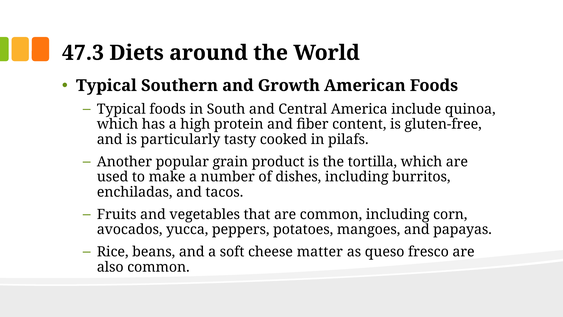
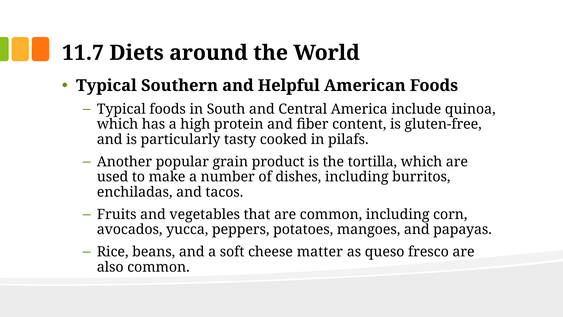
47.3: 47.3 -> 11.7
Growth: Growth -> Helpful
